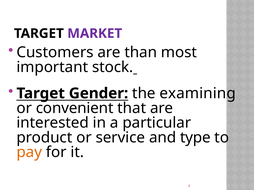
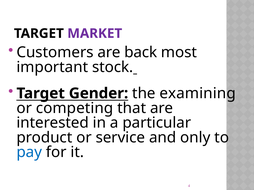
than: than -> back
convenient: convenient -> competing
type: type -> only
pay colour: orange -> blue
